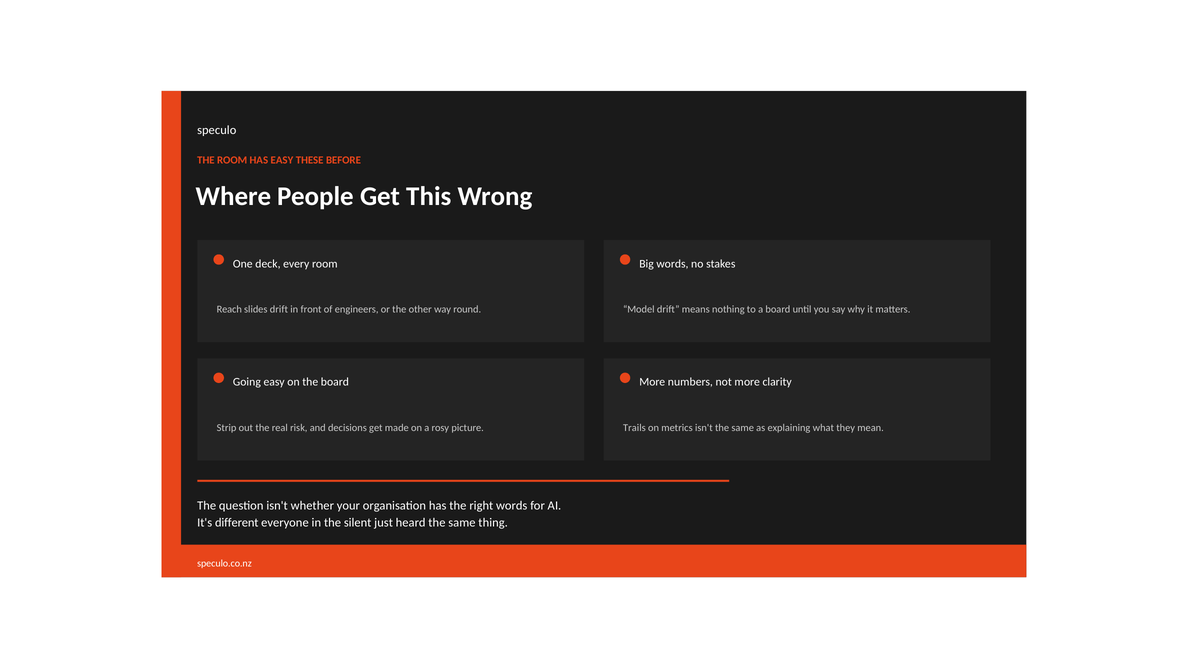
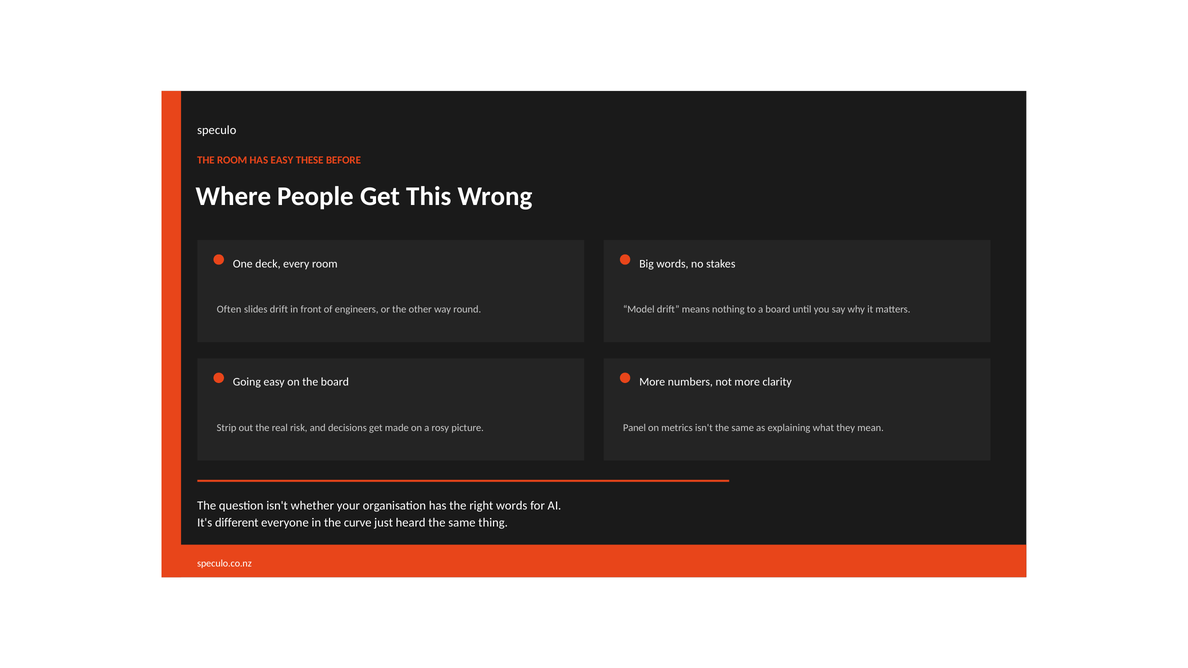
Reach: Reach -> Often
Trails: Trails -> Panel
silent: silent -> curve
